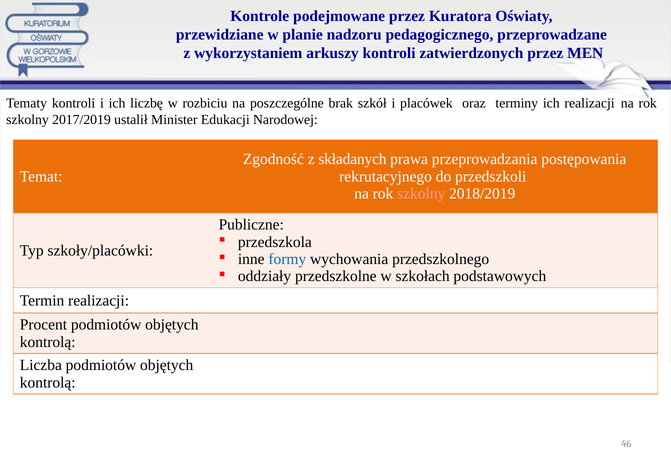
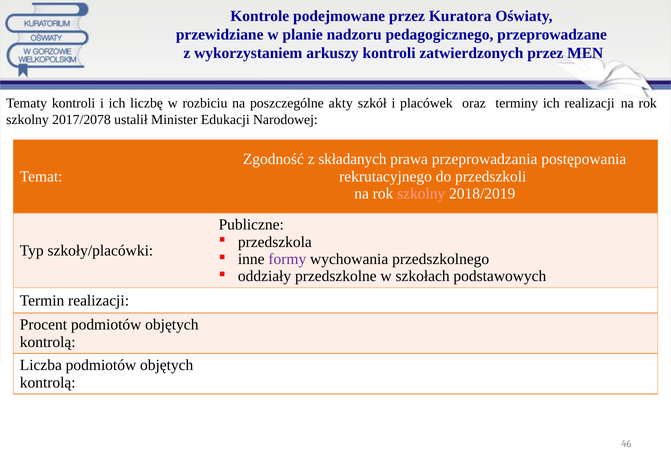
brak: brak -> akty
2017/2019: 2017/2019 -> 2017/2078
formy colour: blue -> purple
